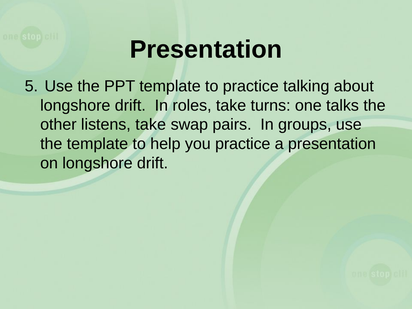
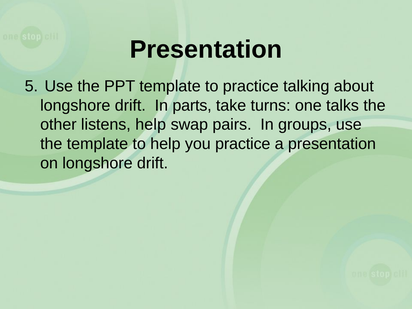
roles: roles -> parts
listens take: take -> help
